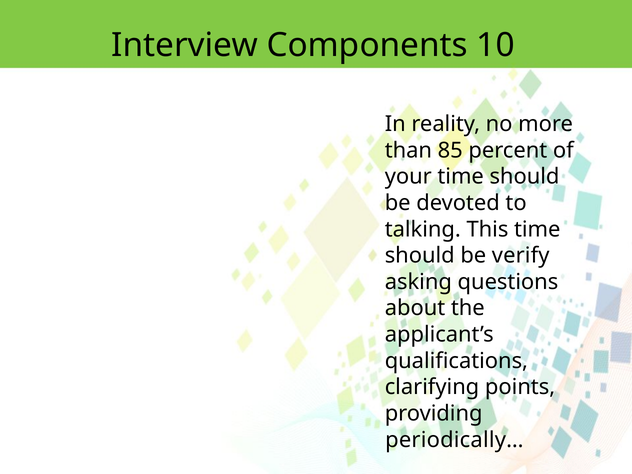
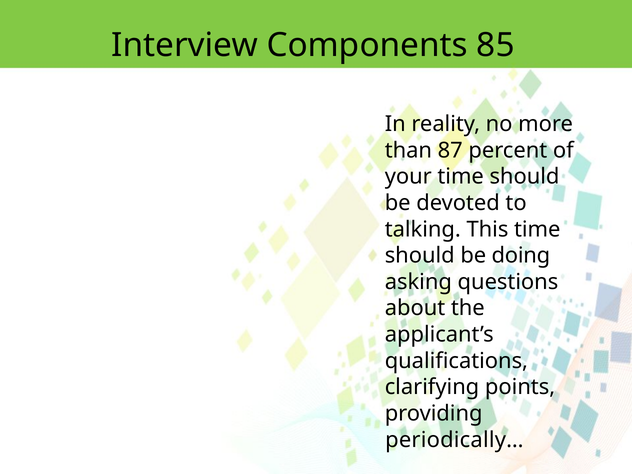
10: 10 -> 85
85: 85 -> 87
verify: verify -> doing
